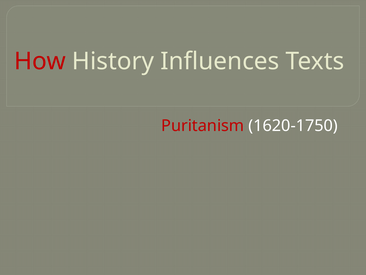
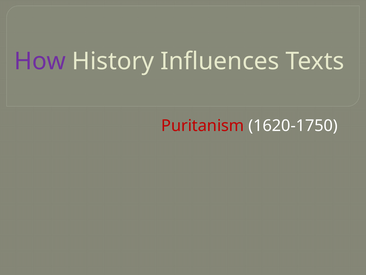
How colour: red -> purple
